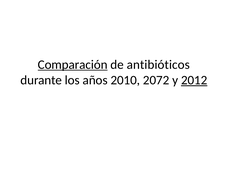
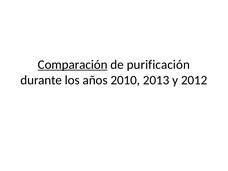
antibióticos: antibióticos -> purificación
2072: 2072 -> 2013
2012 underline: present -> none
